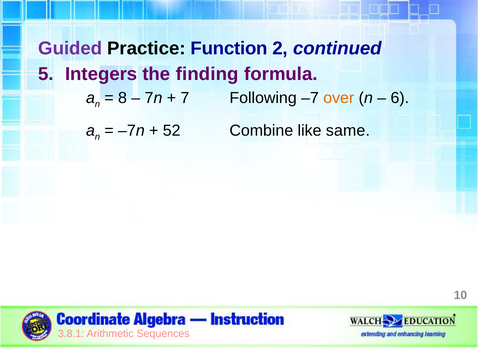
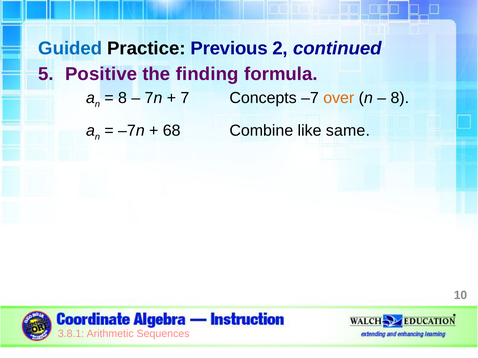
Guided colour: purple -> blue
Function: Function -> Previous
Integers: Integers -> Positive
Following: Following -> Concepts
6 at (400, 98): 6 -> 8
52: 52 -> 68
